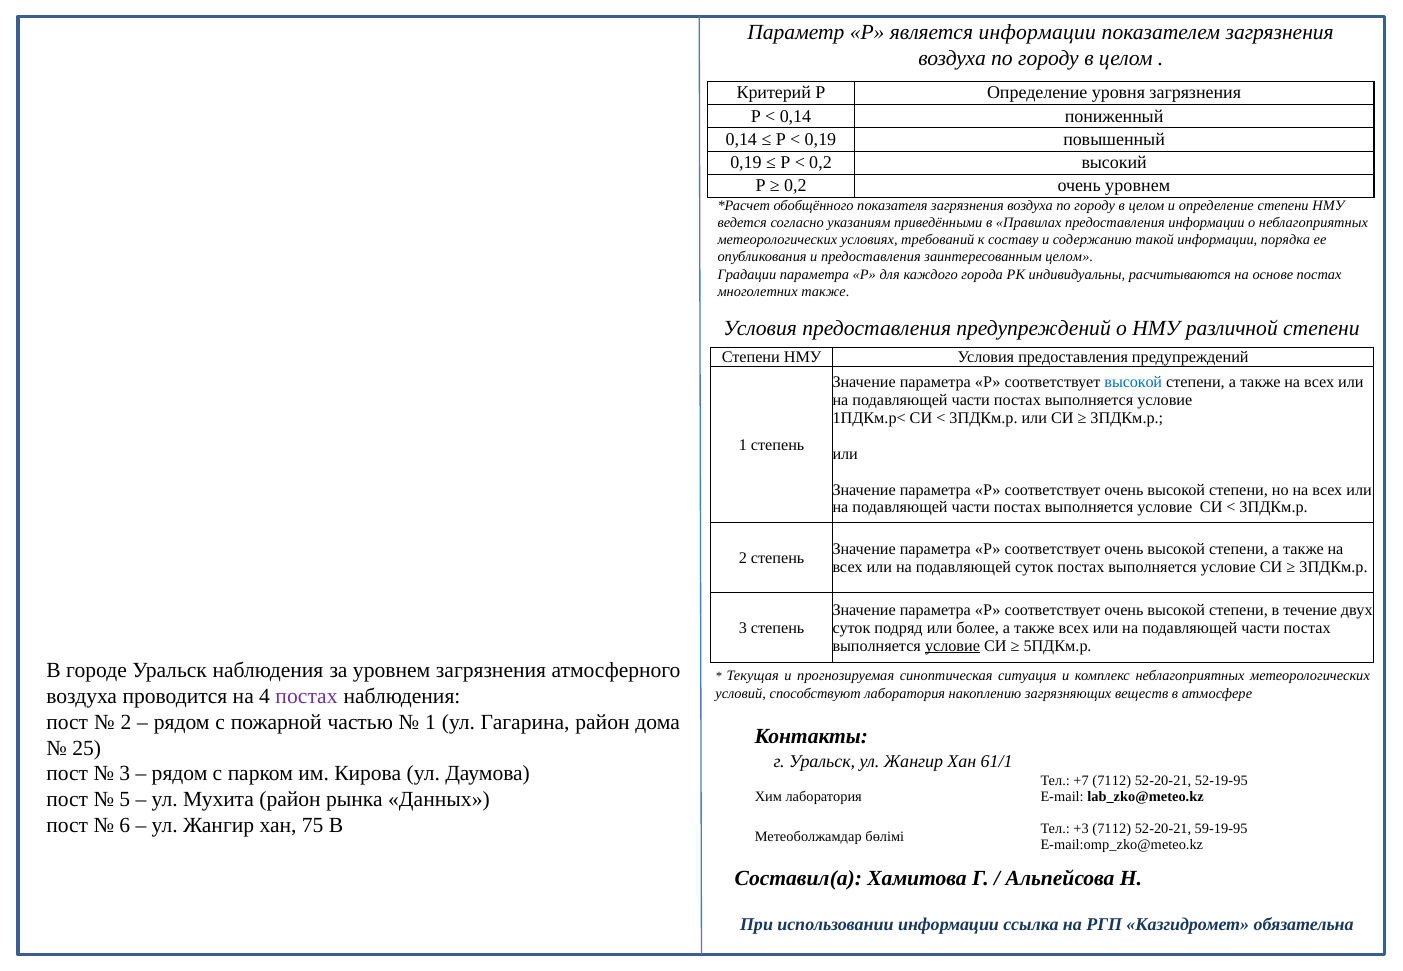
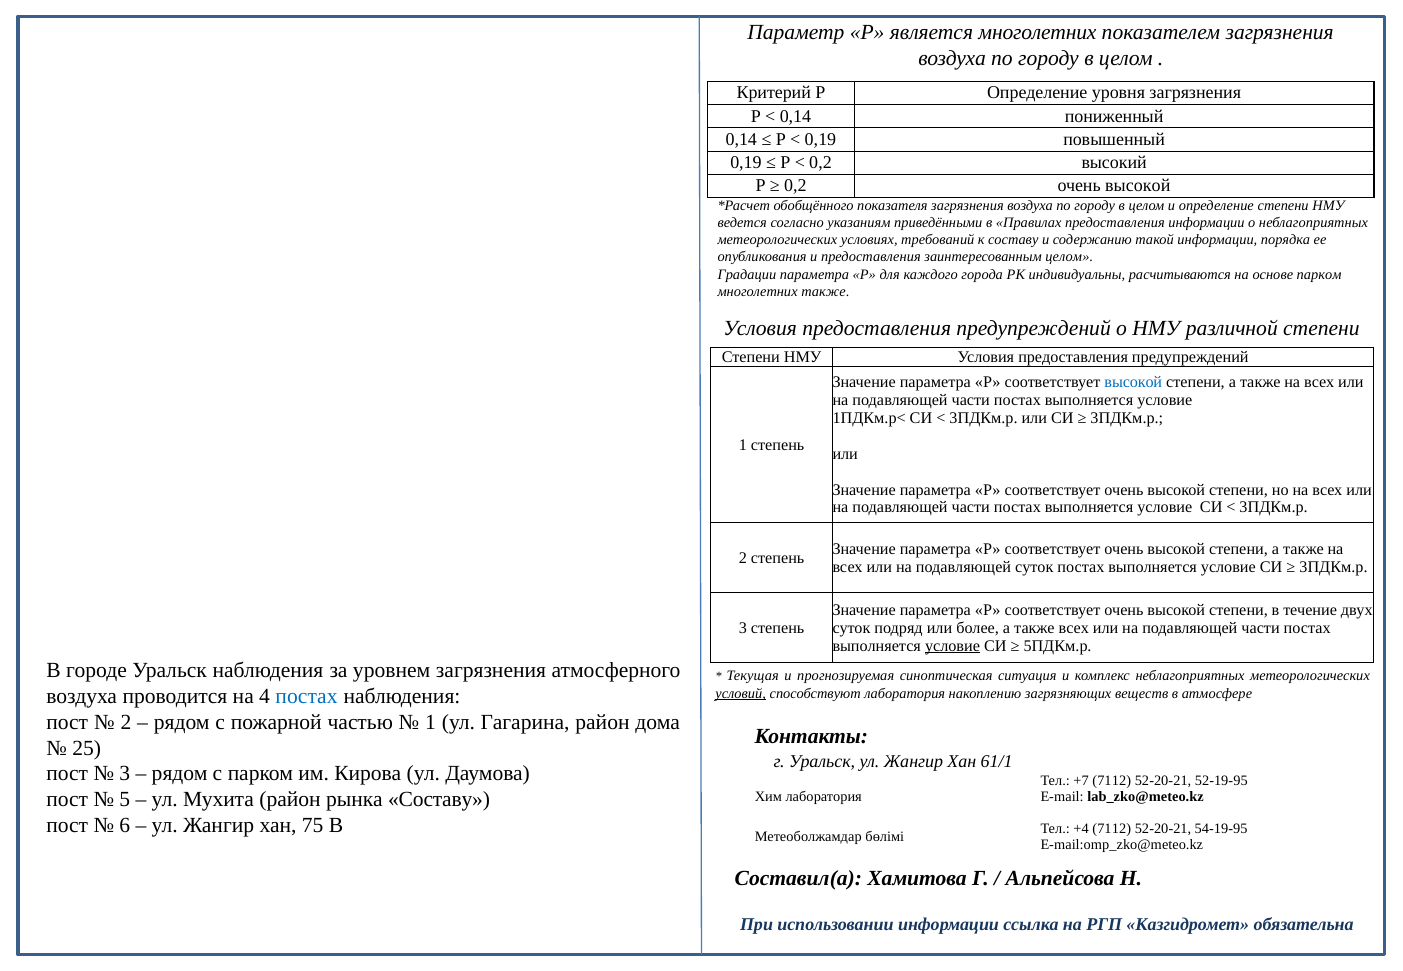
является информации: информации -> многолетних
0,2 очень уровнем: уровнем -> высокой
основе постах: постах -> парком
постах at (307, 696) colour: purple -> blue
условий underline: none -> present
рынка Данных: Данных -> Составу
+3: +3 -> +4
59-19-95: 59-19-95 -> 54-19-95
